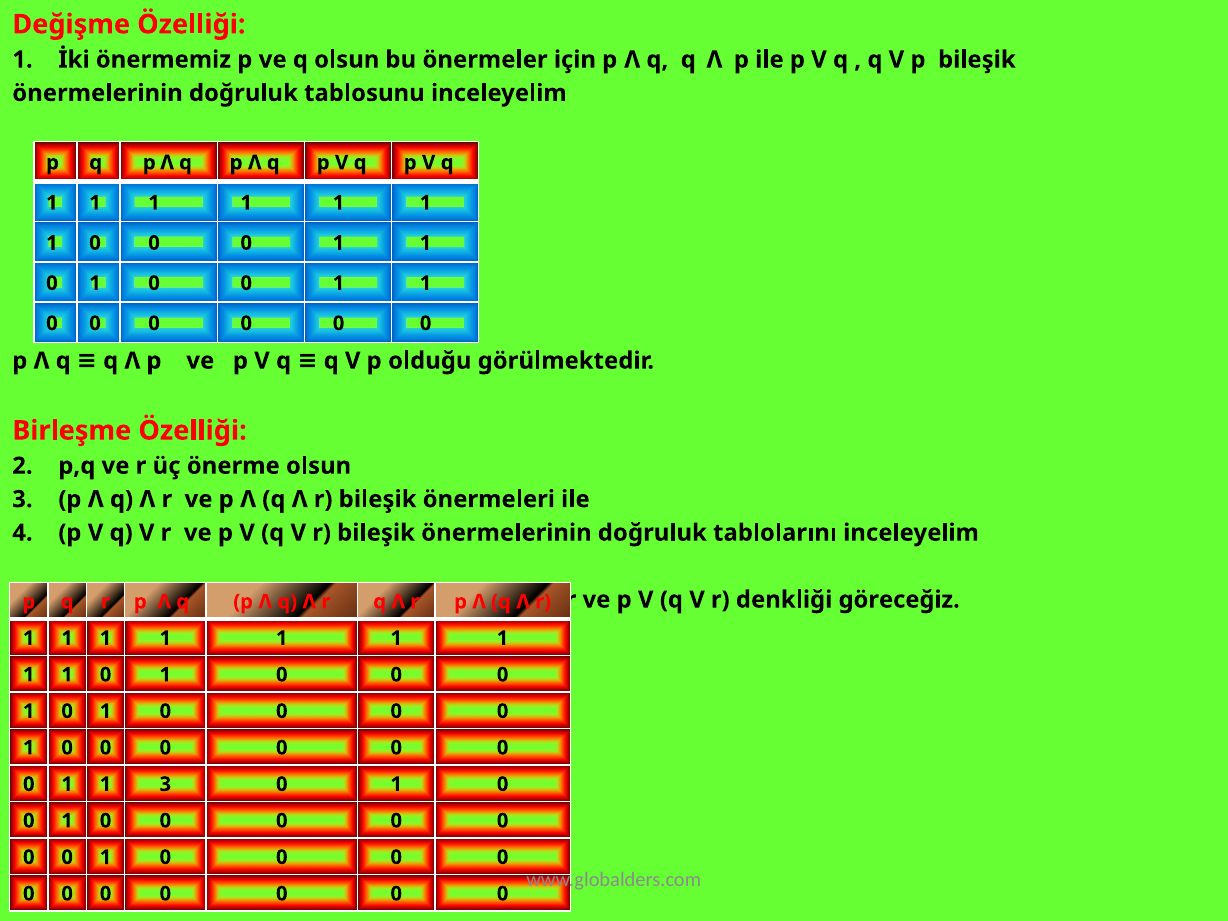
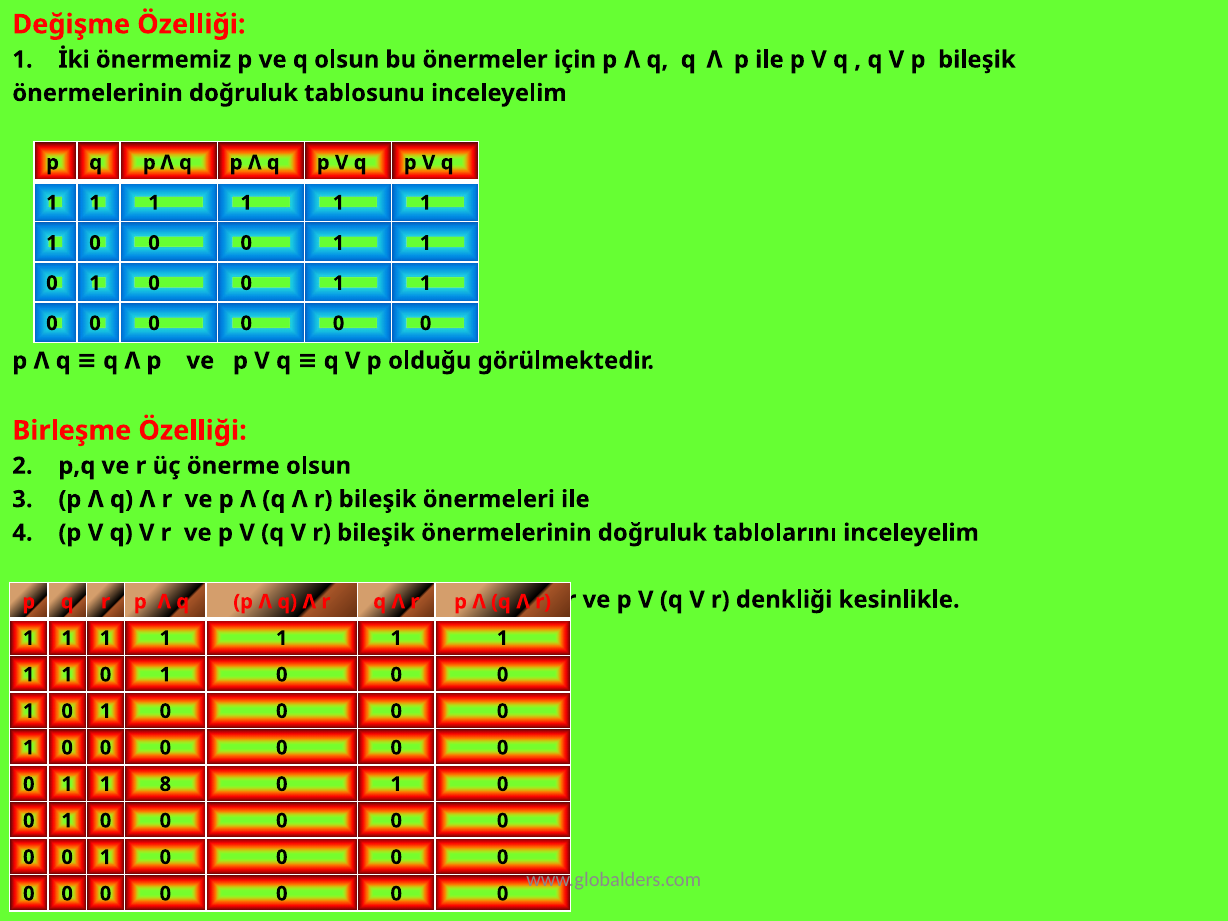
göreceğiz: göreceğiz -> kesinlikle
1 3: 3 -> 8
